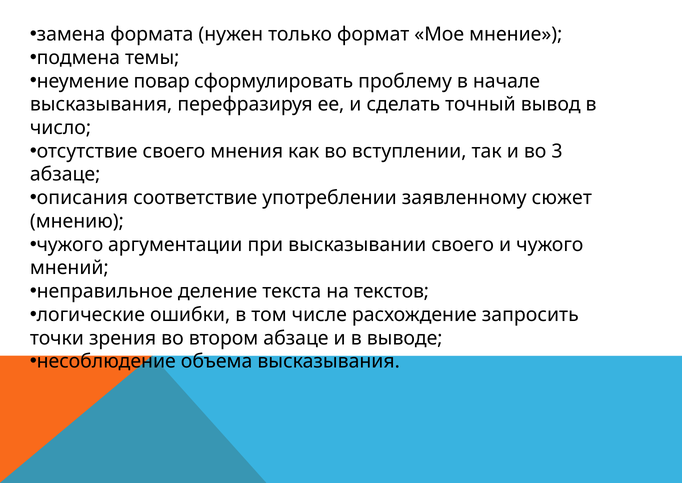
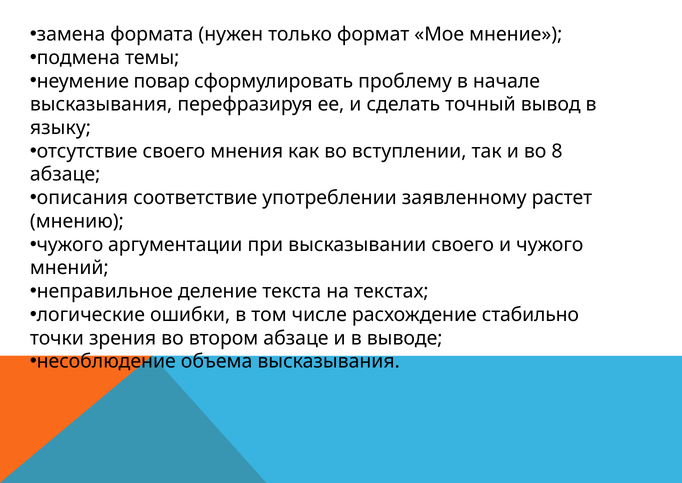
число: число -> языку
3: 3 -> 8
сюжет: сюжет -> растет
текстов: текстов -> текстах
запросить: запросить -> стабильно
